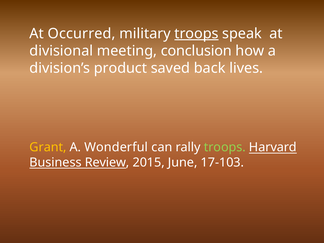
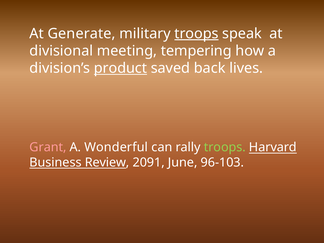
Occurred: Occurred -> Generate
conclusion: conclusion -> tempering
product underline: none -> present
Grant colour: yellow -> pink
2015: 2015 -> 2091
17-103: 17-103 -> 96-103
